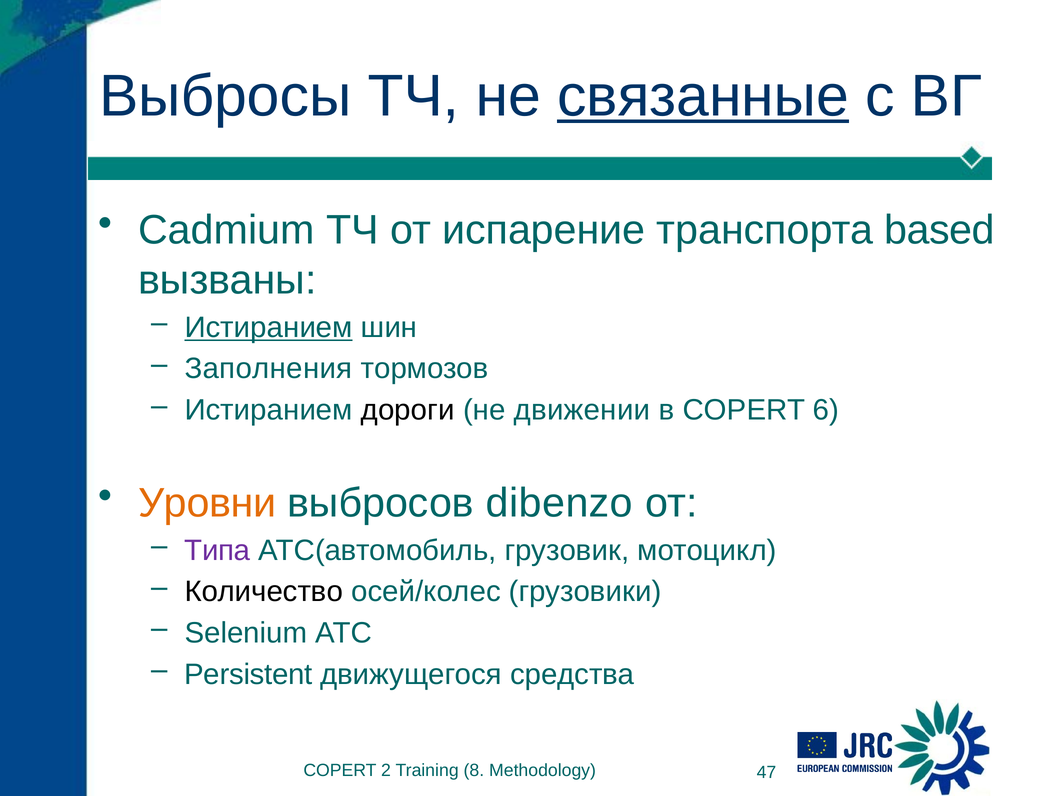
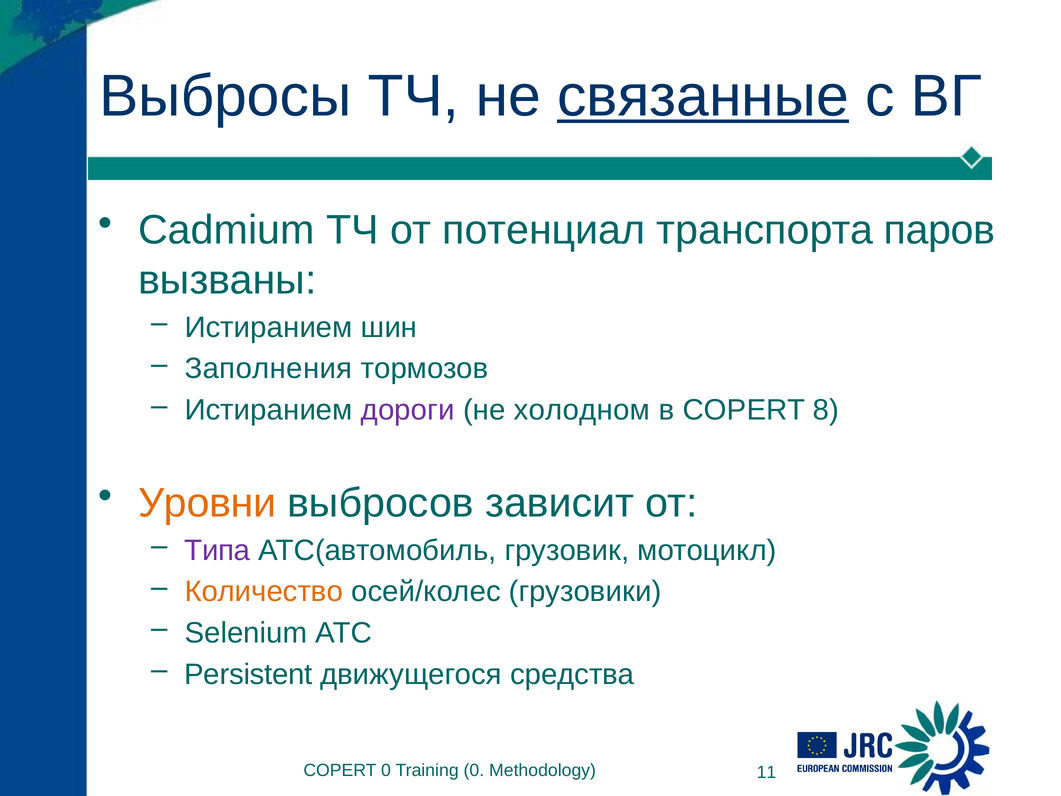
испарение: испарение -> потенциал
based: based -> паров
Истиранием at (269, 327) underline: present -> none
дороги colour: black -> purple
движении: движении -> холодном
6: 6 -> 8
dibenzo: dibenzo -> зависит
Количество colour: black -> orange
COPERT 2: 2 -> 0
Training 8: 8 -> 0
47: 47 -> 11
